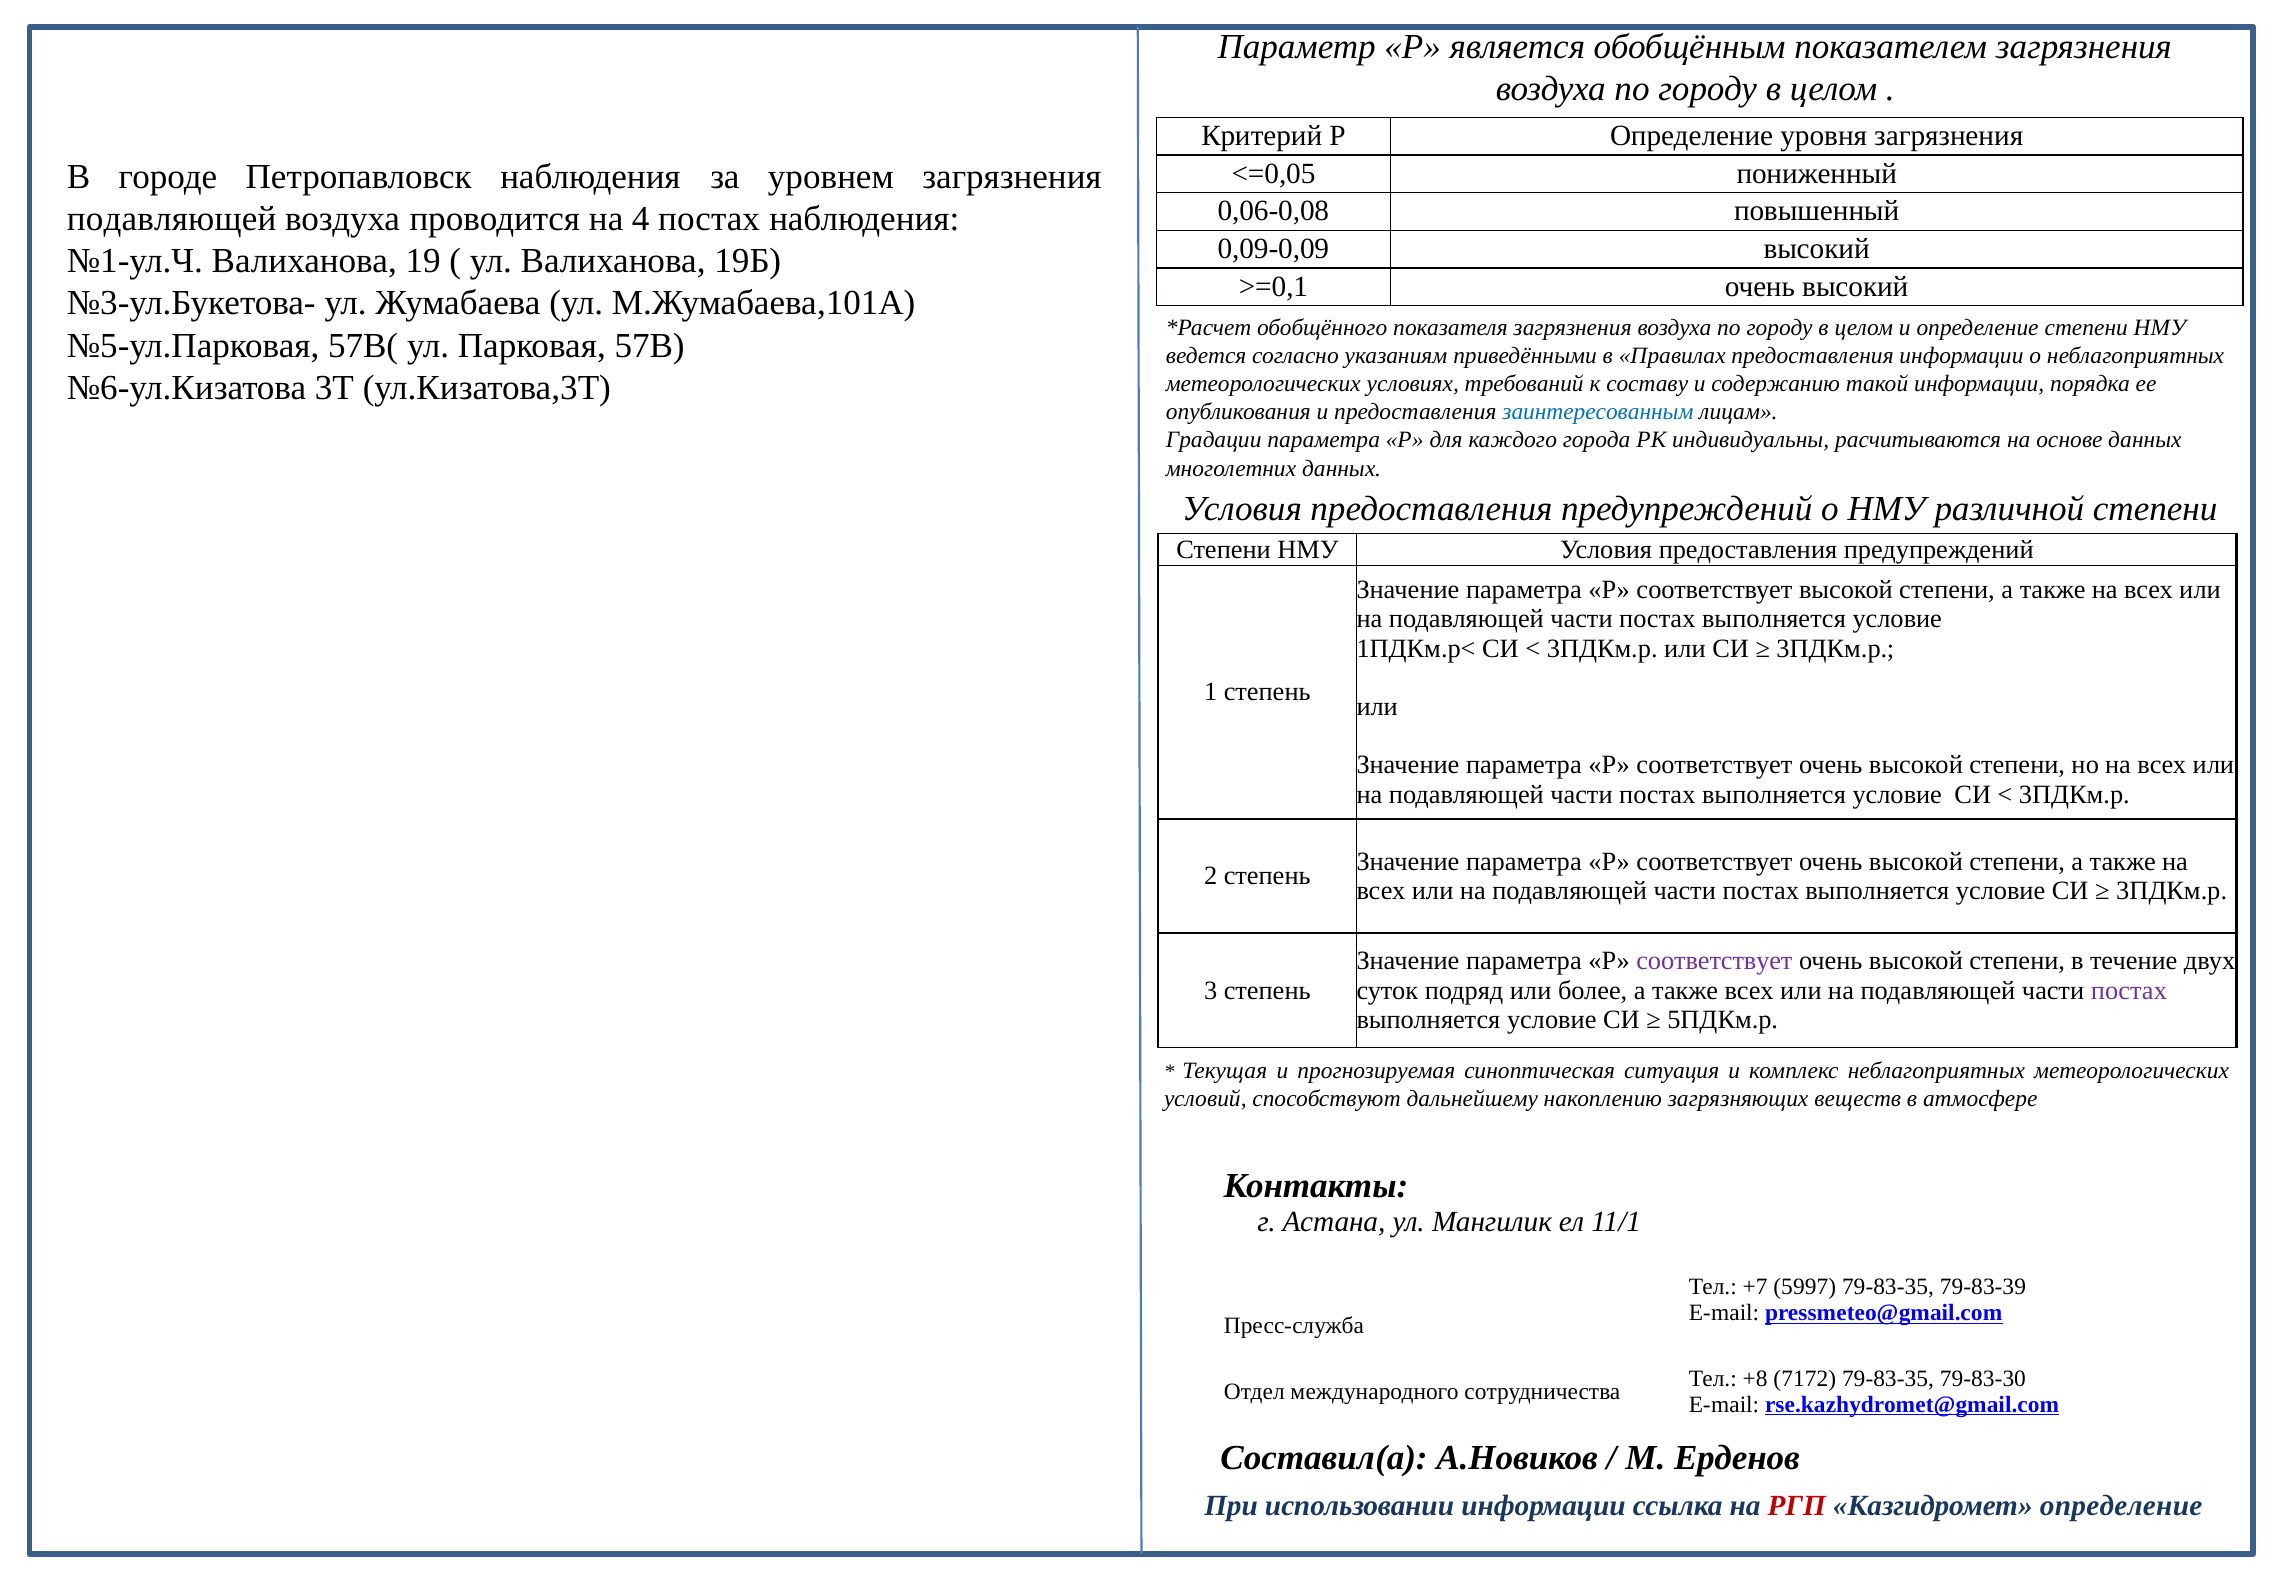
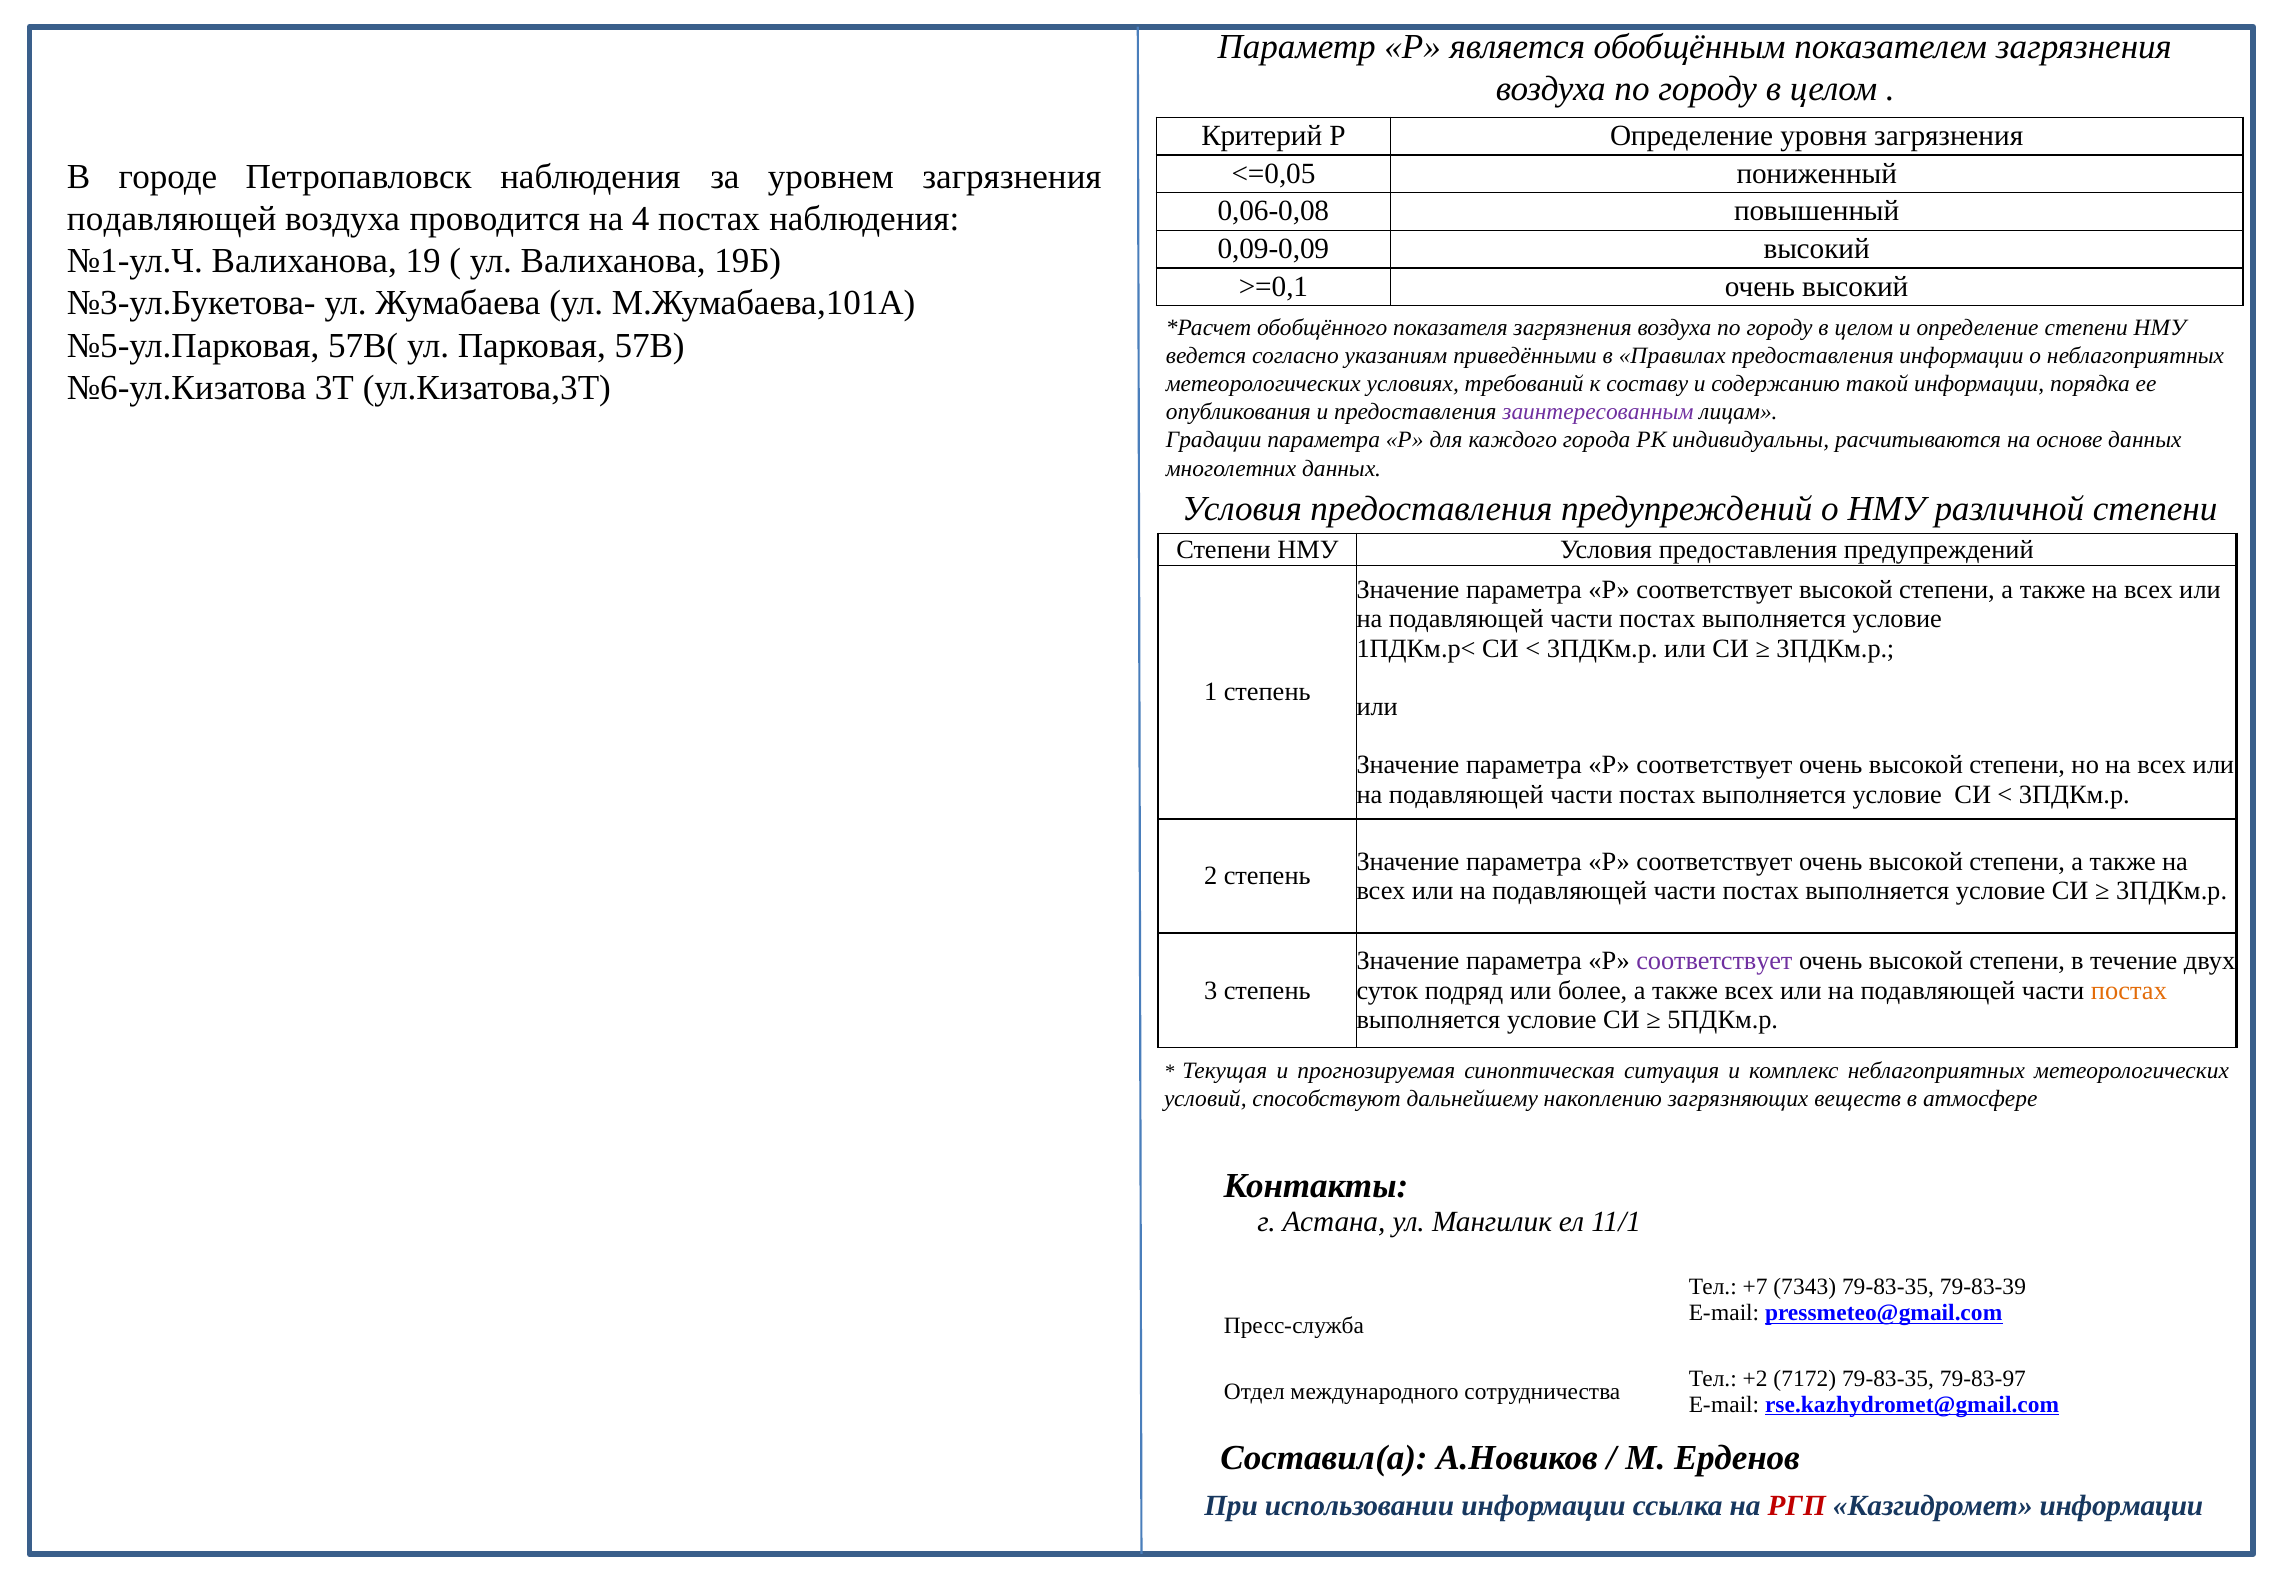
заинтересованным colour: blue -> purple
постах at (2129, 990) colour: purple -> orange
5997: 5997 -> 7343
+8: +8 -> +2
79-83-30: 79-83-30 -> 79-83-97
Казгидромет определение: определение -> информации
